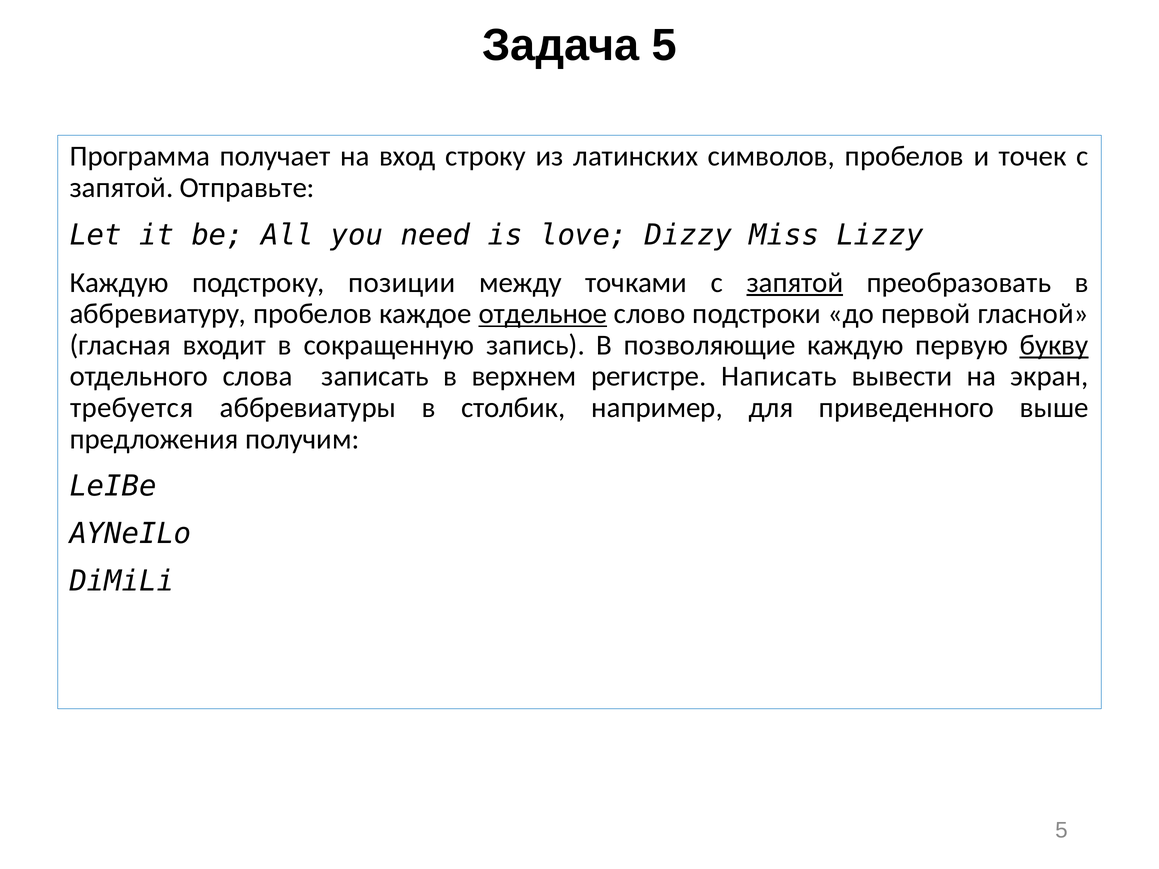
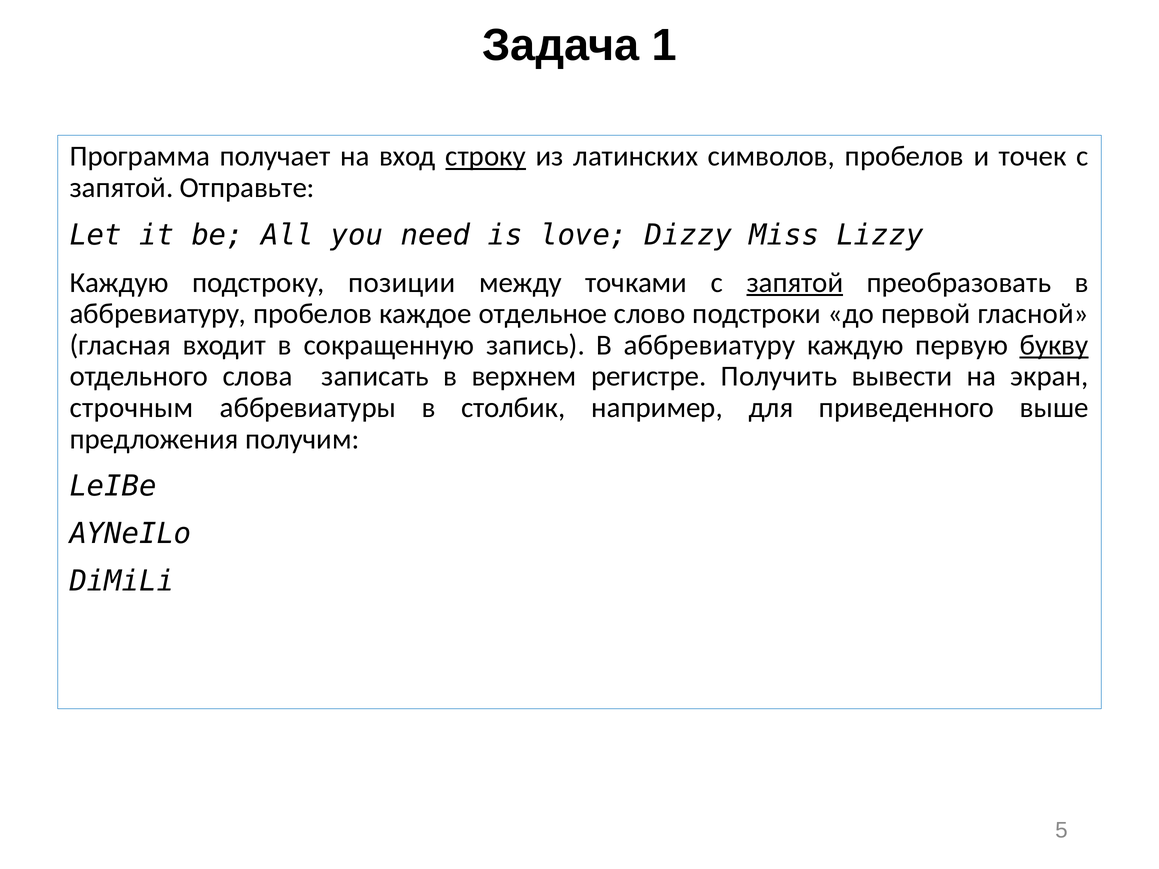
Задача 5: 5 -> 1
строку underline: none -> present
отдельное underline: present -> none
запись В позволяющие: позволяющие -> аббревиатуру
Написать: Написать -> Получить
требуется: требуется -> строчным
